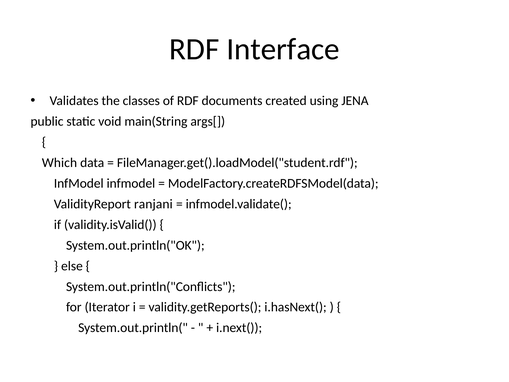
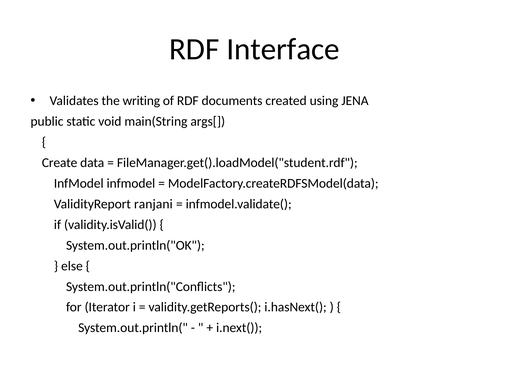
classes: classes -> writing
Which: Which -> Create
